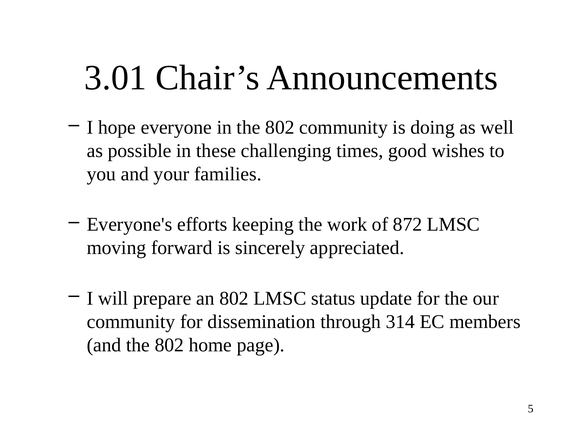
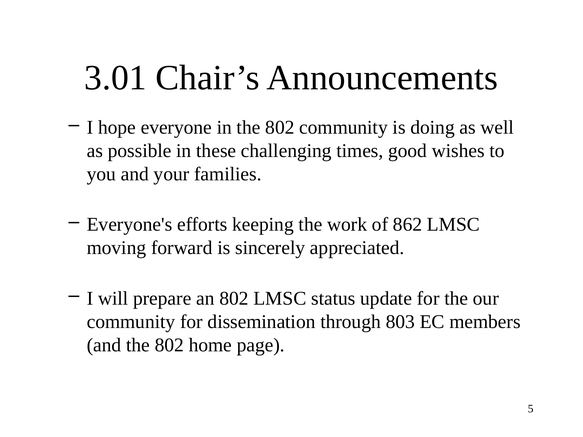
872: 872 -> 862
314: 314 -> 803
